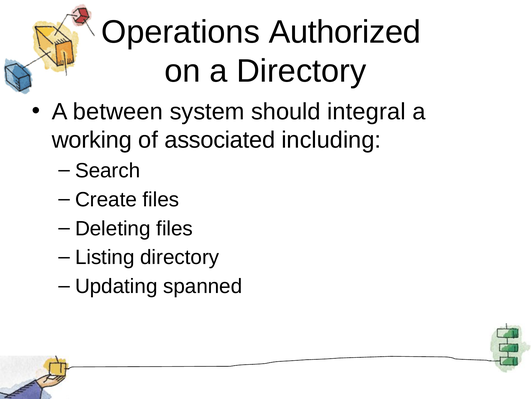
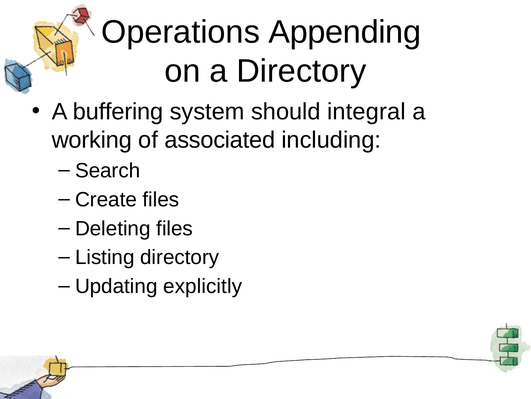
Authorized: Authorized -> Appending
between: between -> buffering
spanned: spanned -> explicitly
